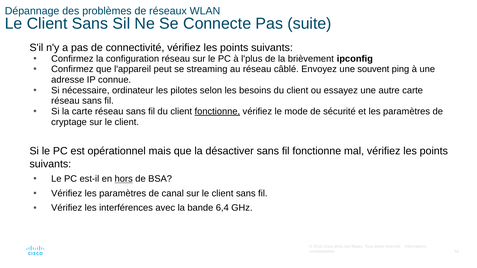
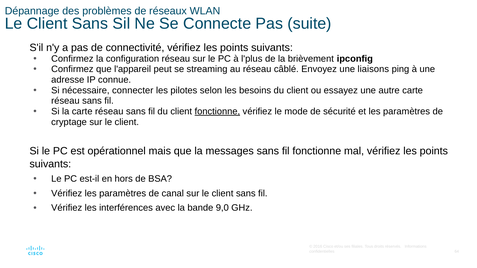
souvent: souvent -> liaisons
ordinateur: ordinateur -> connecter
désactiver: désactiver -> messages
hors underline: present -> none
6,4: 6,4 -> 9,0
